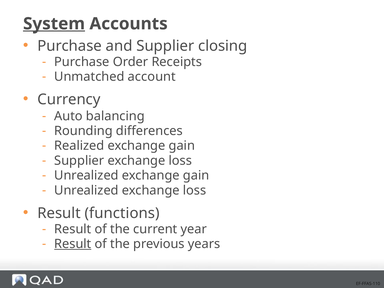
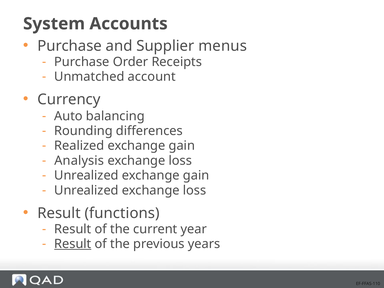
System underline: present -> none
closing: closing -> menus
Supplier at (79, 161): Supplier -> Analysis
